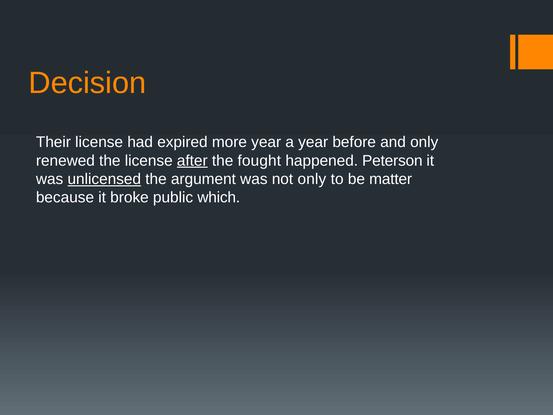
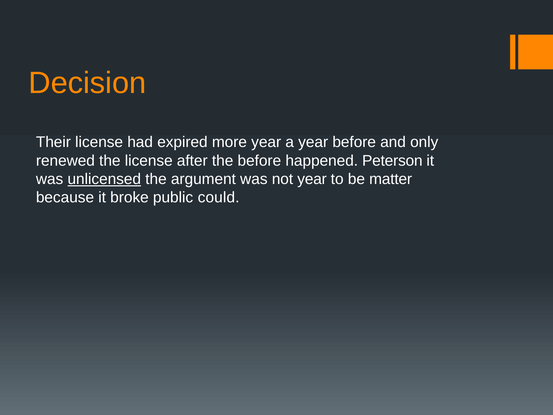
after underline: present -> none
the fought: fought -> before
not only: only -> year
which: which -> could
